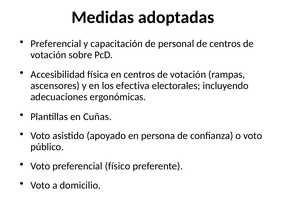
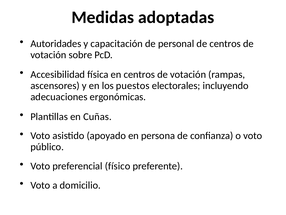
Preferencial at (56, 44): Preferencial -> Autoridades
efectiva: efectiva -> puestos
